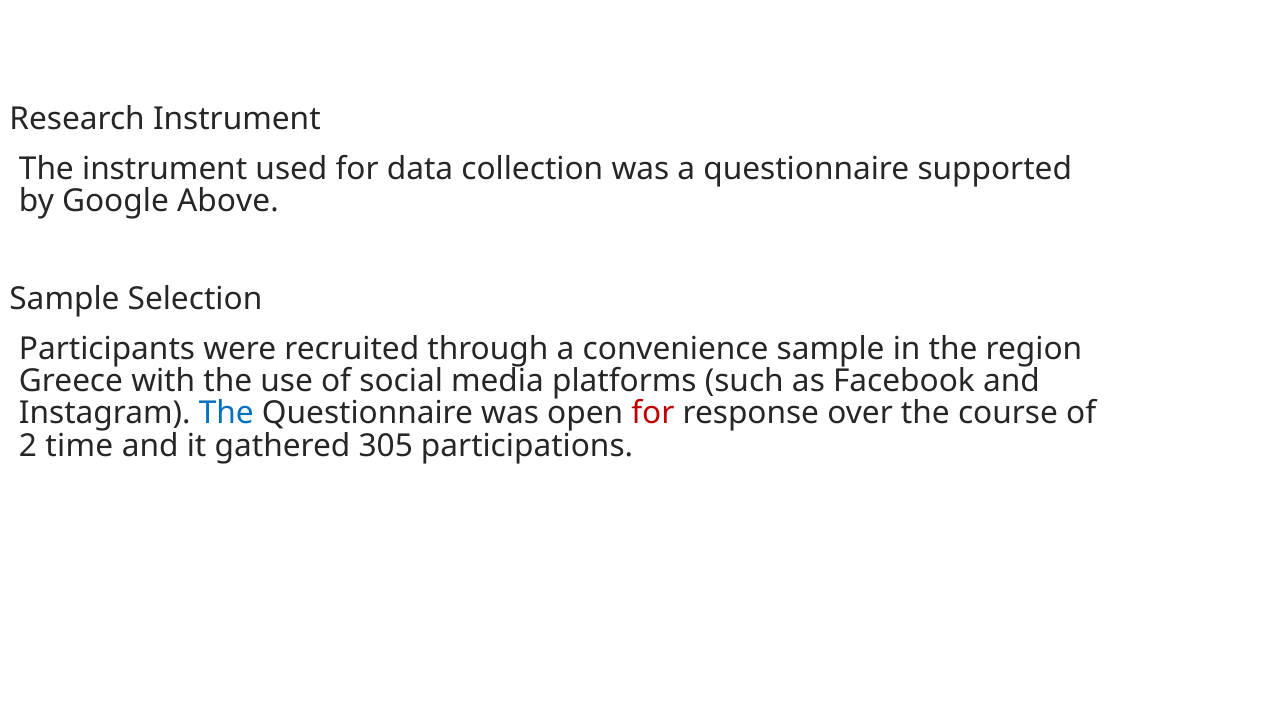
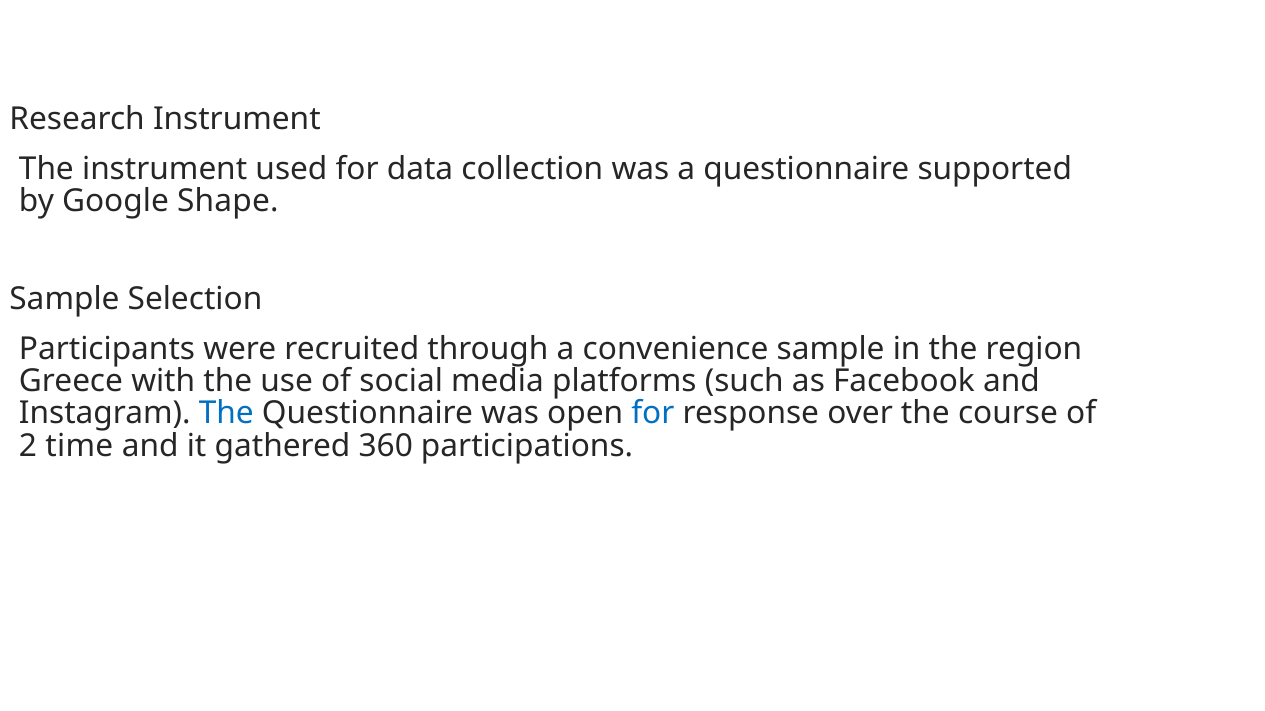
Above: Above -> Shape
for at (653, 414) colour: red -> blue
305: 305 -> 360
